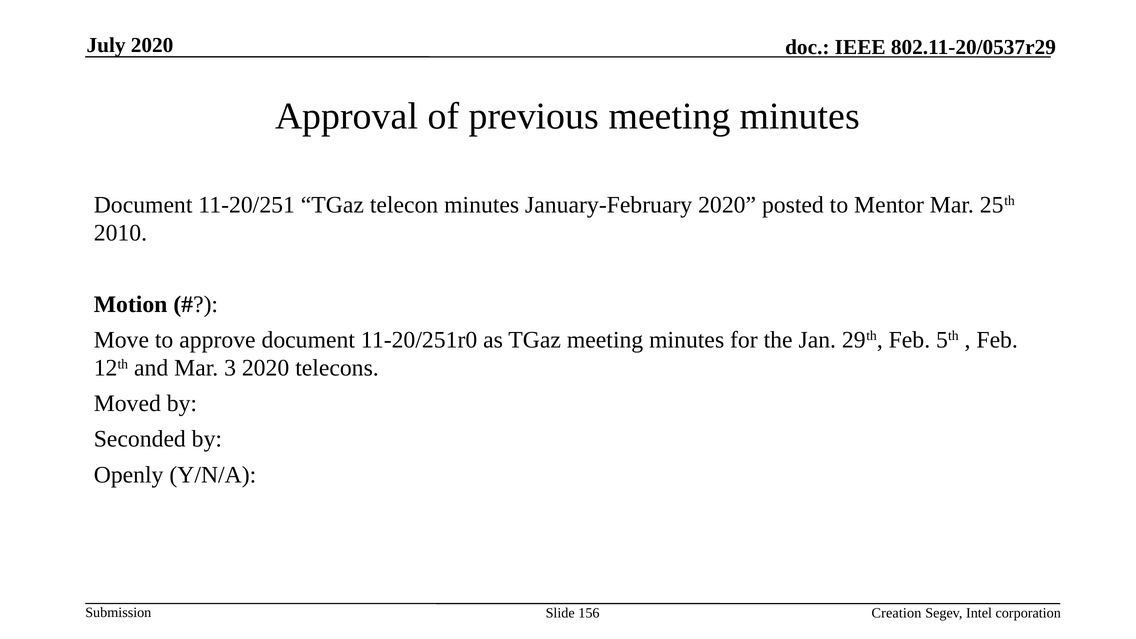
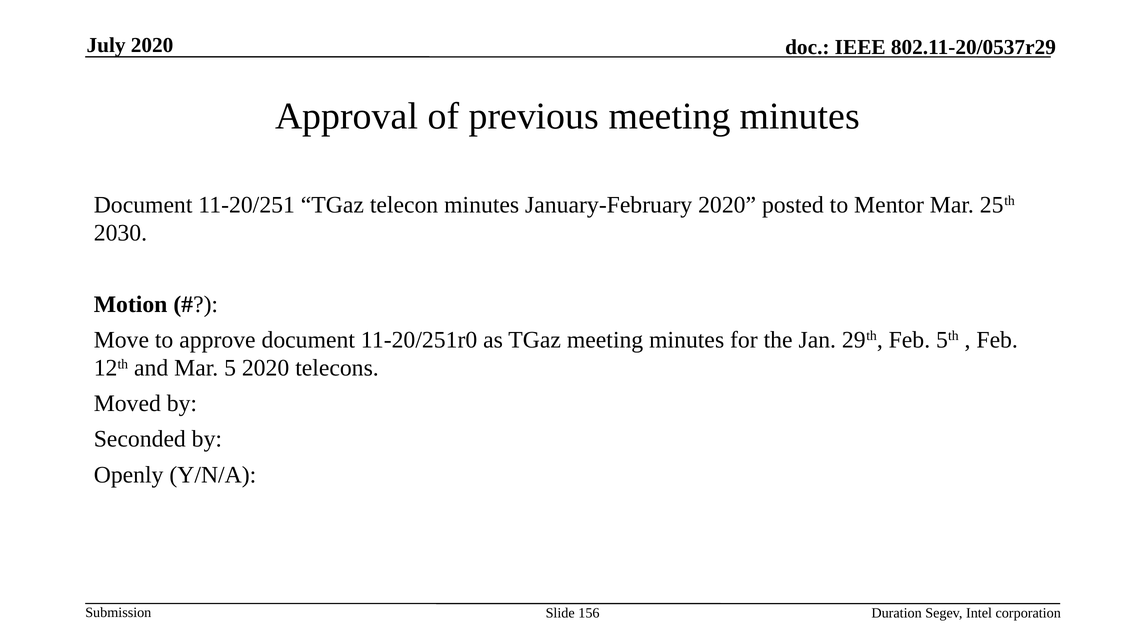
2010: 2010 -> 2030
3: 3 -> 5
Creation: Creation -> Duration
